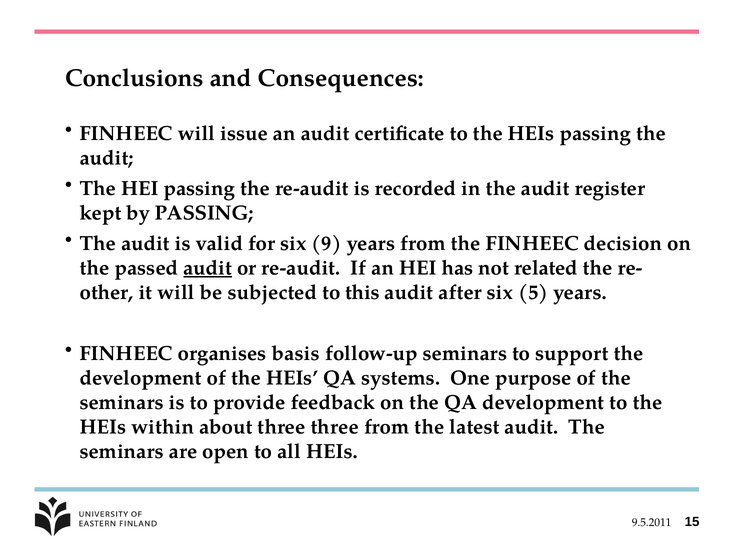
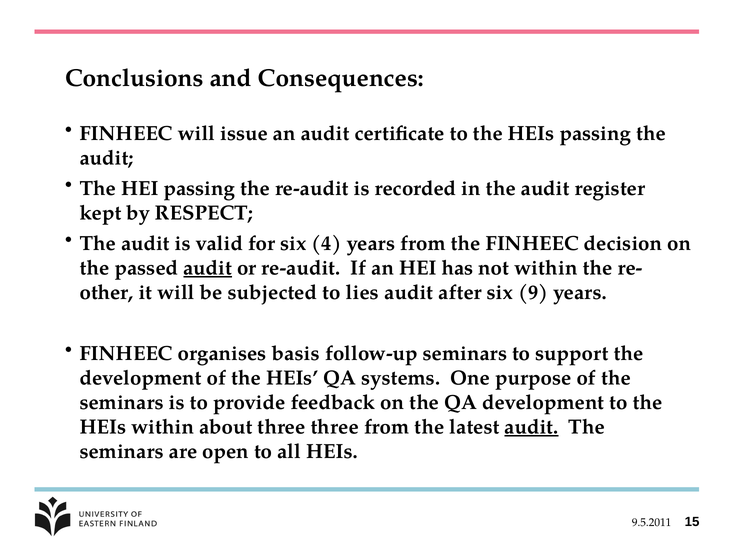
by PASSING: PASSING -> RESPECT
9: 9 -> 4
not related: related -> within
this: this -> lies
5: 5 -> 9
audit at (531, 427) underline: none -> present
